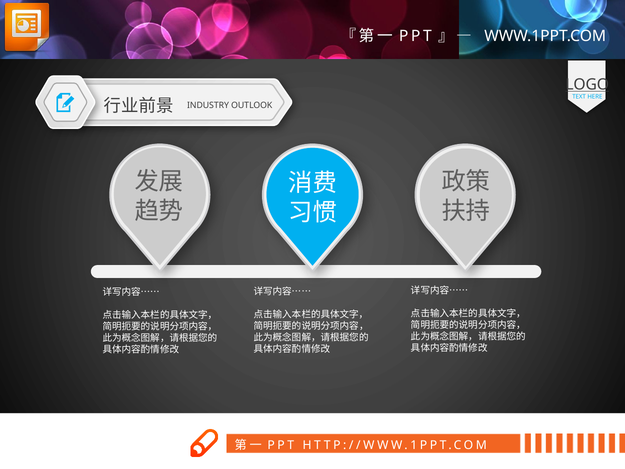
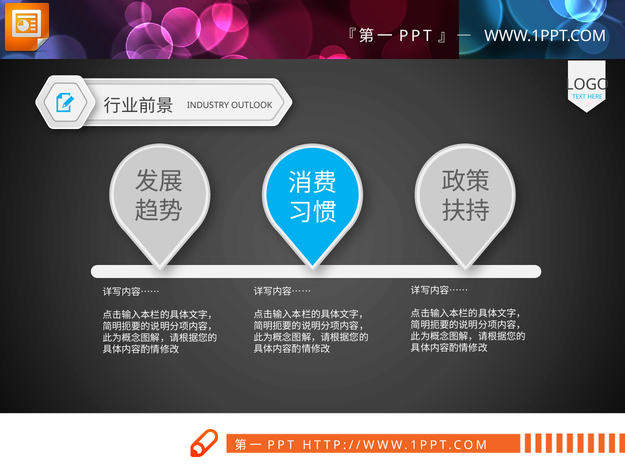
LOGO underline: present -> none
